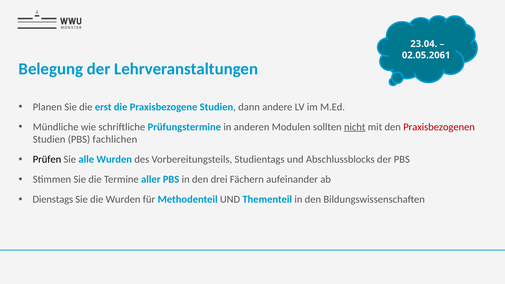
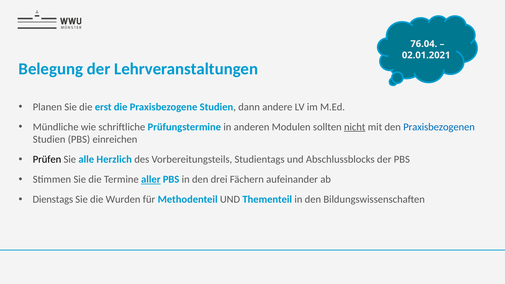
23.04: 23.04 -> 76.04
02.05.2061: 02.05.2061 -> 02.01.2021
Praxisbezogenen colour: red -> blue
fachlichen: fachlichen -> einreichen
alle Wurden: Wurden -> Herzlich
aller underline: none -> present
